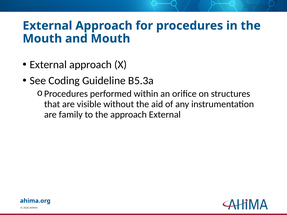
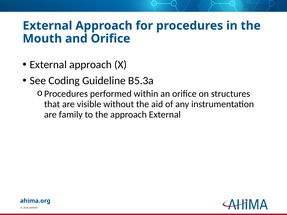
and Mouth: Mouth -> Orifice
